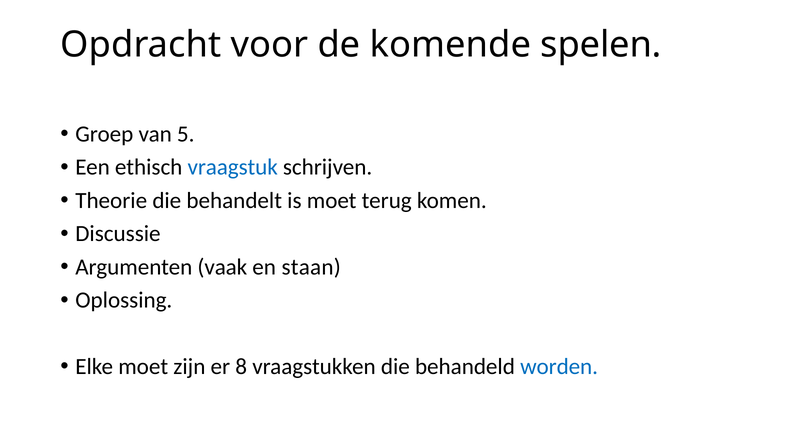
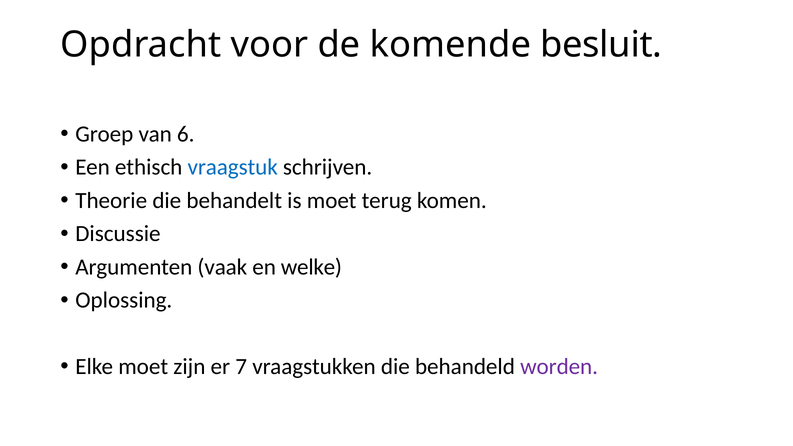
spelen: spelen -> besluit
5: 5 -> 6
staan: staan -> welke
8: 8 -> 7
worden colour: blue -> purple
